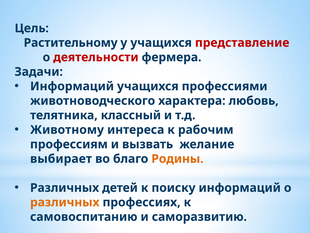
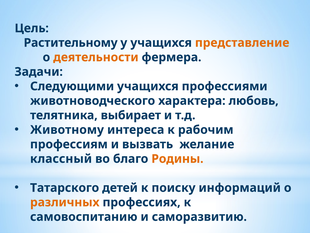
представление colour: red -> orange
деятельности colour: red -> orange
Информаций at (72, 86): Информаций -> Следующими
классный: классный -> выбирает
выбирает: выбирает -> классный
Различных at (65, 187): Различных -> Татарского
